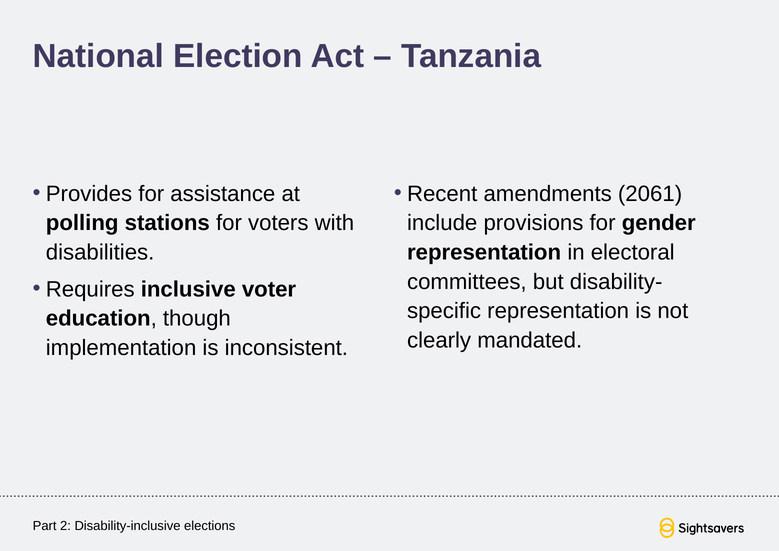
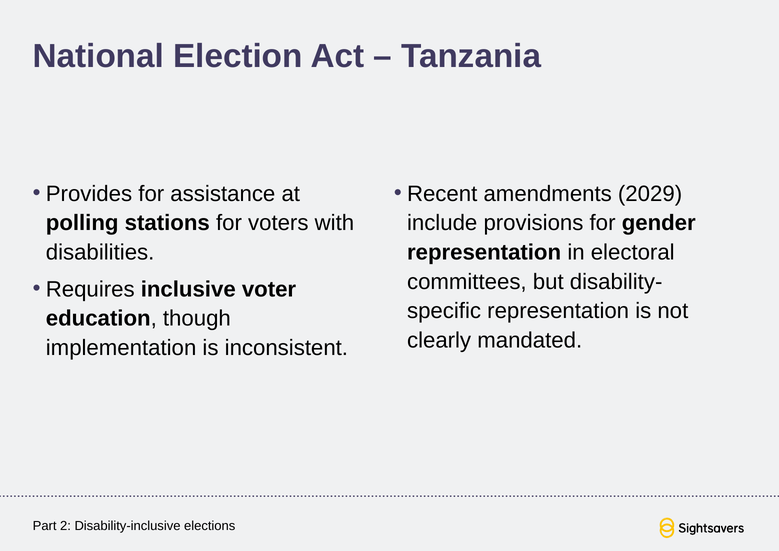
2061: 2061 -> 2029
